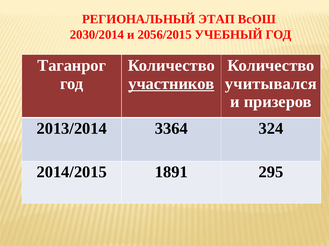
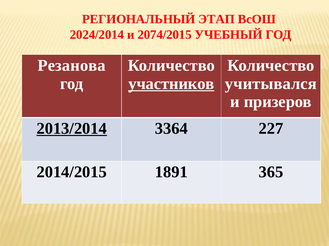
2030/2014: 2030/2014 -> 2024/2014
2056/2015: 2056/2015 -> 2074/2015
Таганрог: Таганрог -> Резанова
2013/2014 underline: none -> present
324: 324 -> 227
295: 295 -> 365
